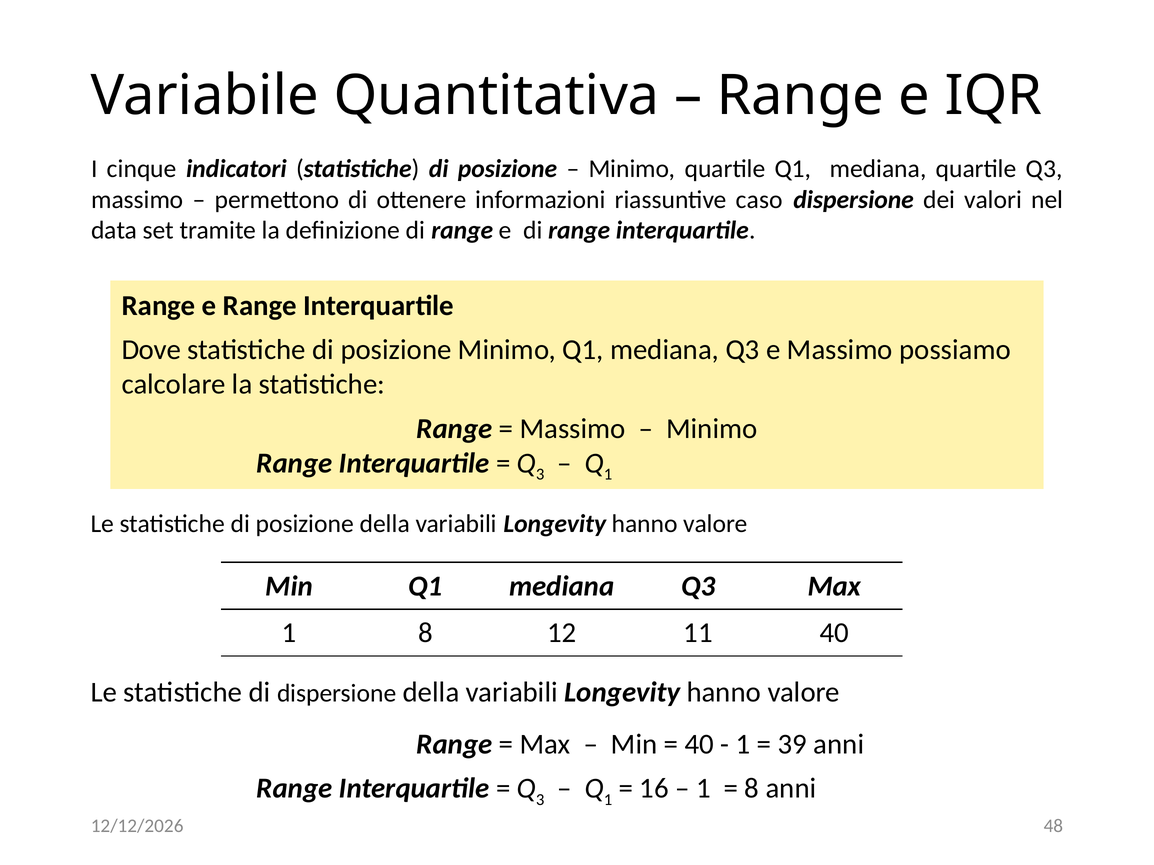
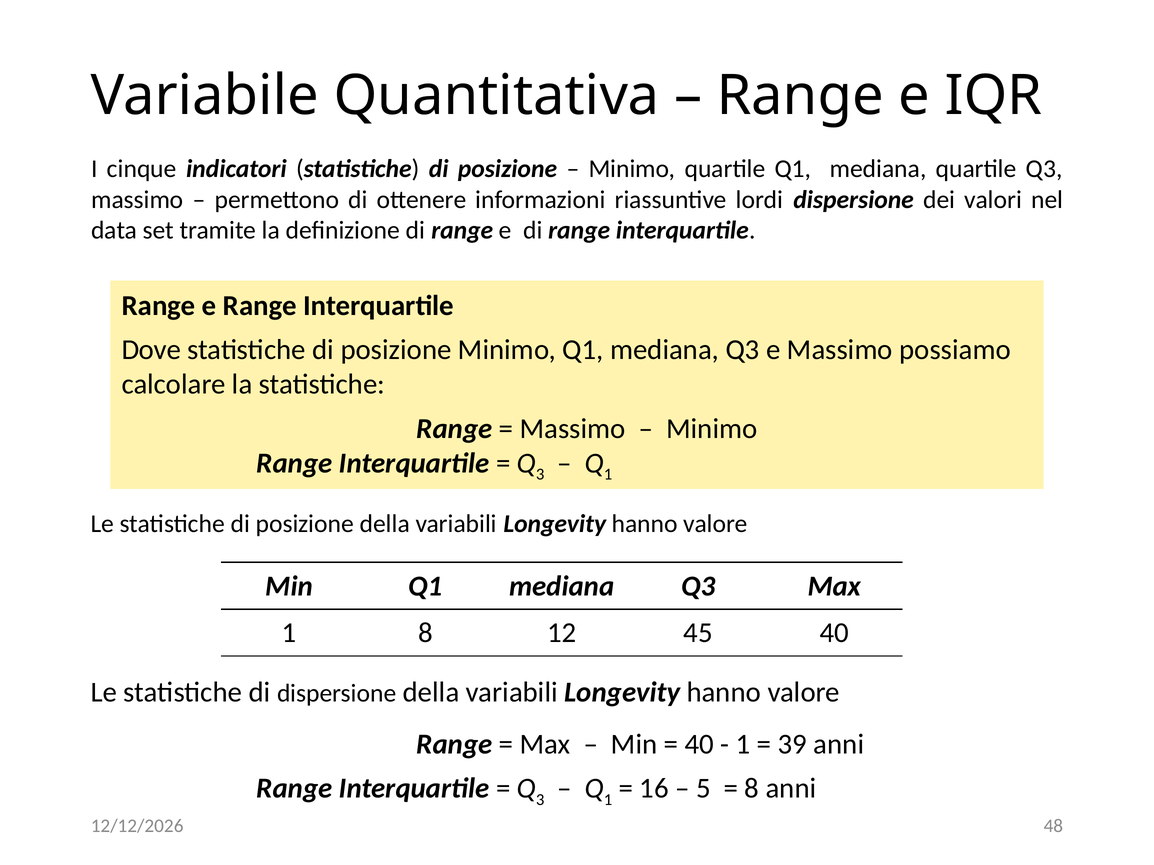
caso: caso -> lordi
11: 11 -> 45
1 at (703, 789): 1 -> 5
